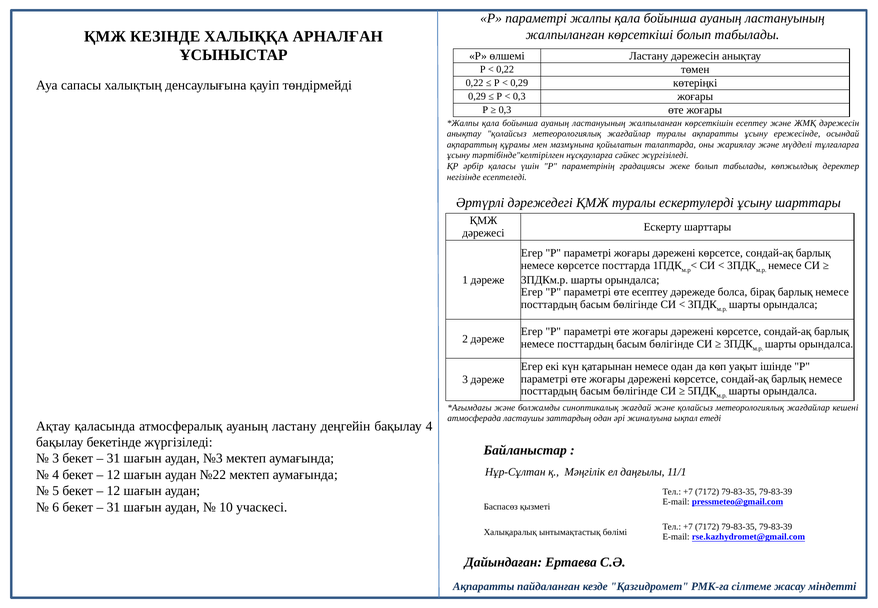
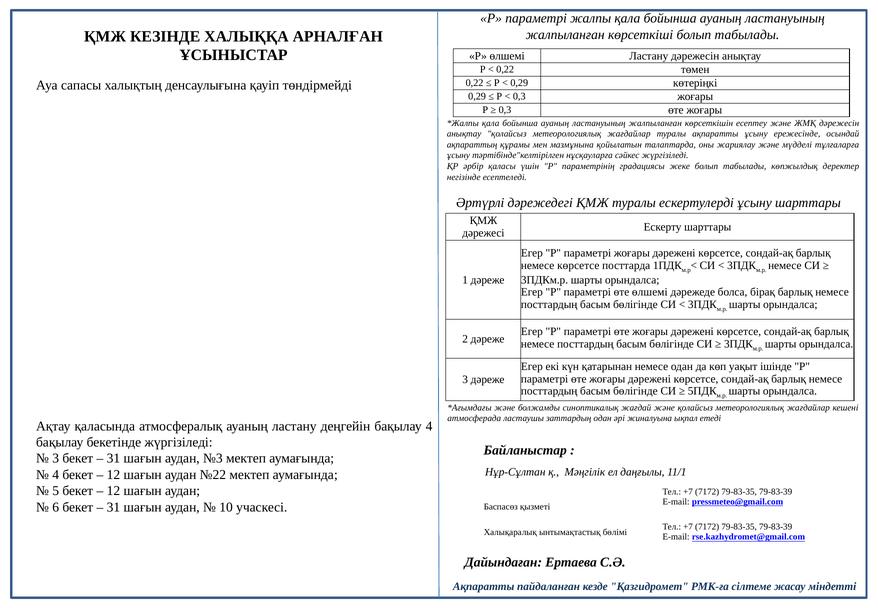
өте есептеу: есептеу -> өлшемі
